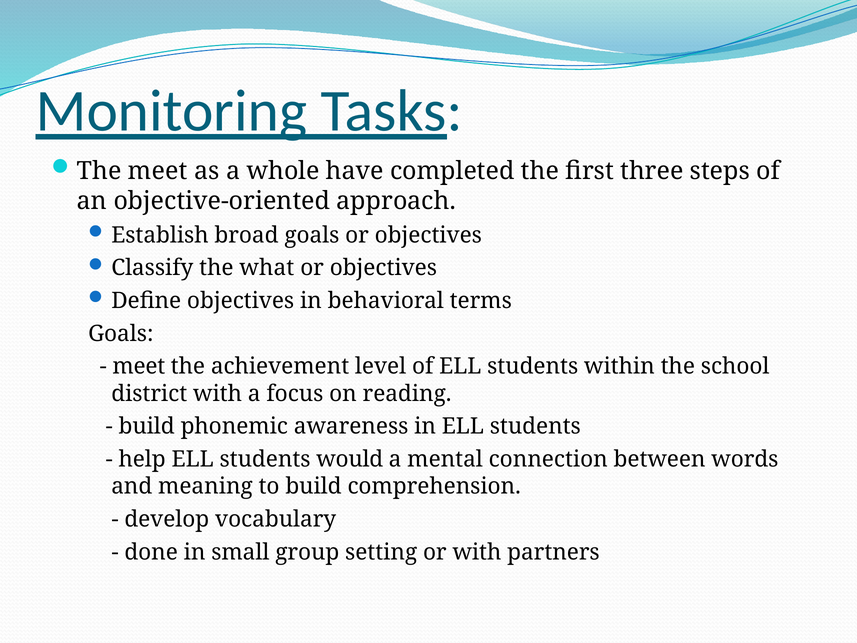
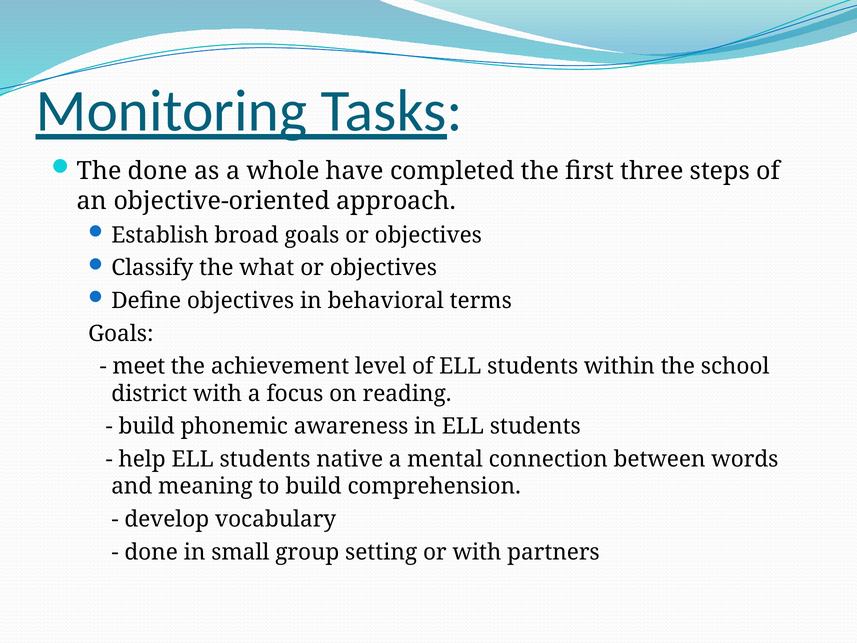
The meet: meet -> done
would: would -> native
